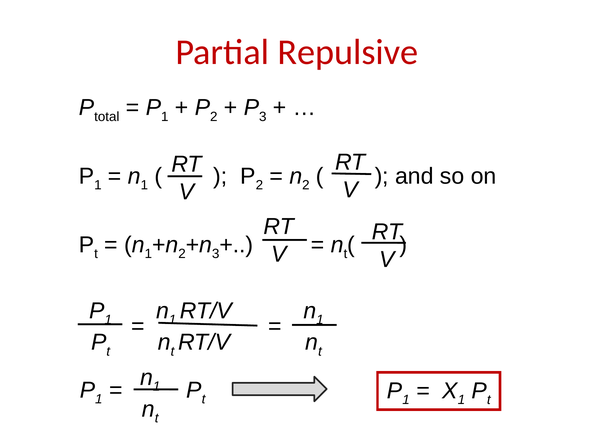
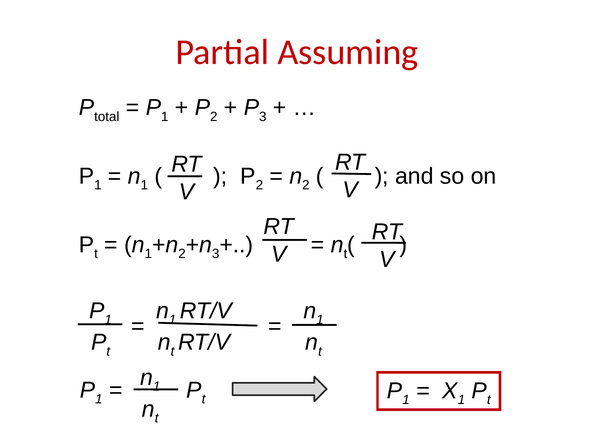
Repulsive: Repulsive -> Assuming
